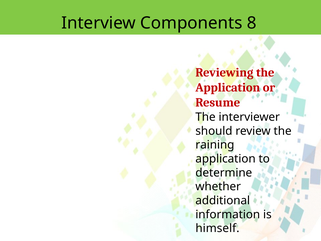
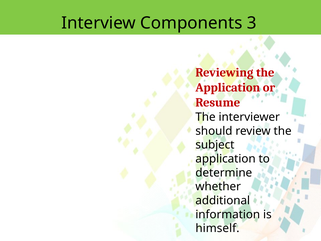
8: 8 -> 3
raining: raining -> subject
